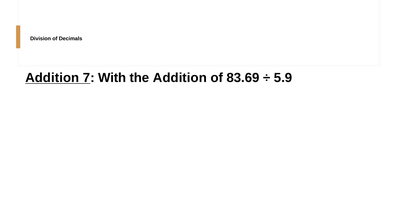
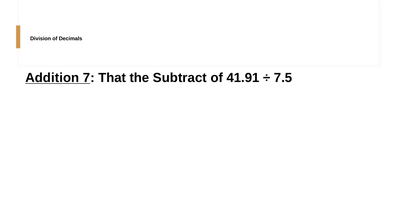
With: With -> That
the Addition: Addition -> Subtract
83.69: 83.69 -> 41.91
5.9: 5.9 -> 7.5
